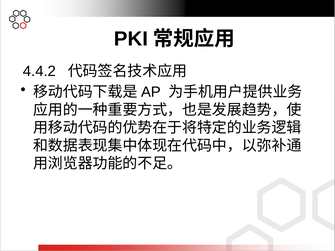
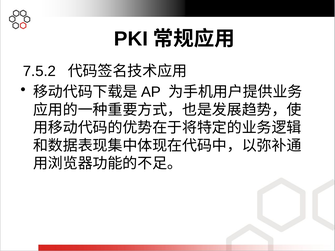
4.4.2: 4.4.2 -> 7.5.2
